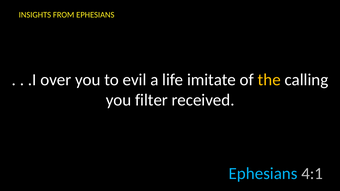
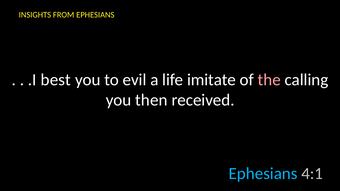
over: over -> best
the colour: yellow -> pink
filter: filter -> then
